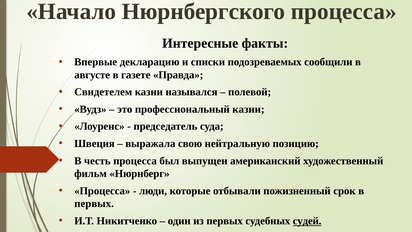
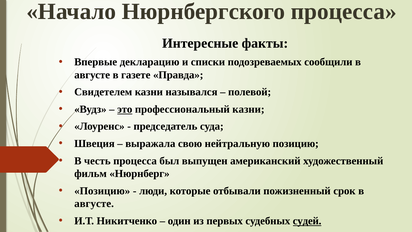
это underline: none -> present
Процесса at (102, 191): Процесса -> Позицию
первых at (94, 204): первых -> августе
